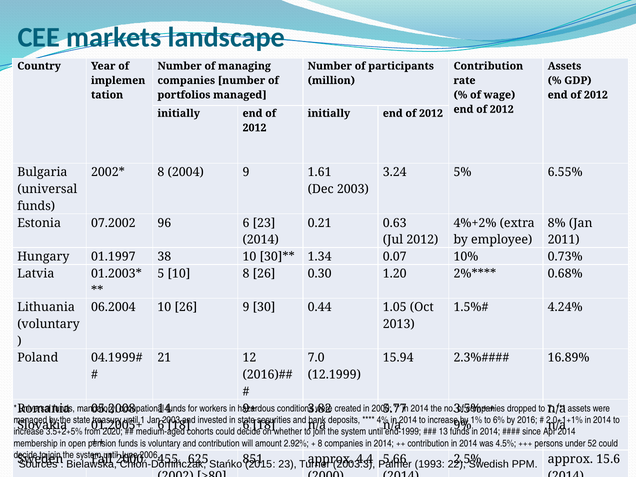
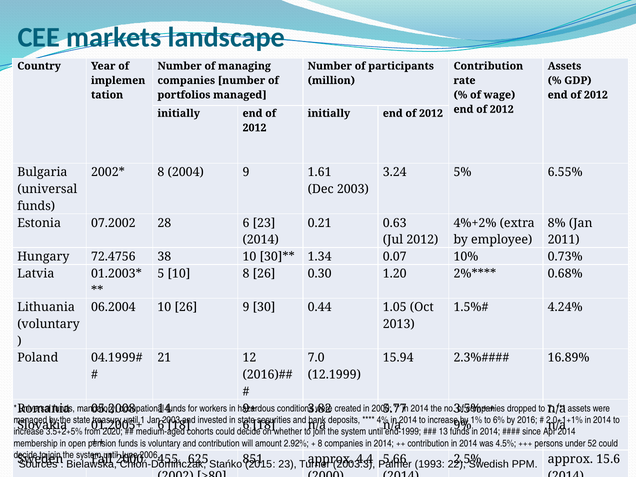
96: 96 -> 28
01.1997: 01.1997 -> 72.4756
